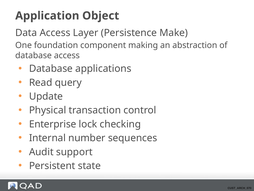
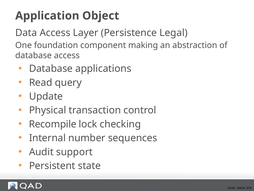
Make: Make -> Legal
Enterprise: Enterprise -> Recompile
